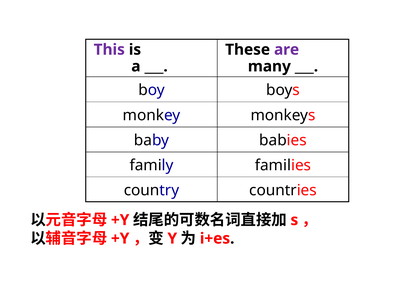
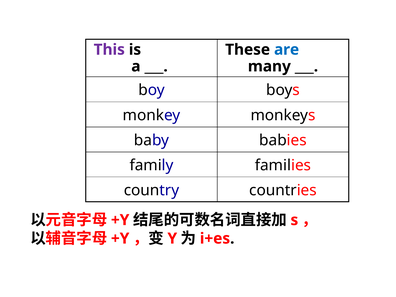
are colour: purple -> blue
